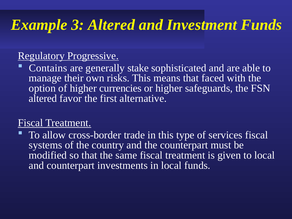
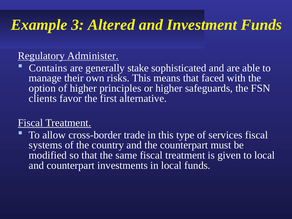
Progressive: Progressive -> Administer
currencies: currencies -> principles
altered at (43, 98): altered -> clients
